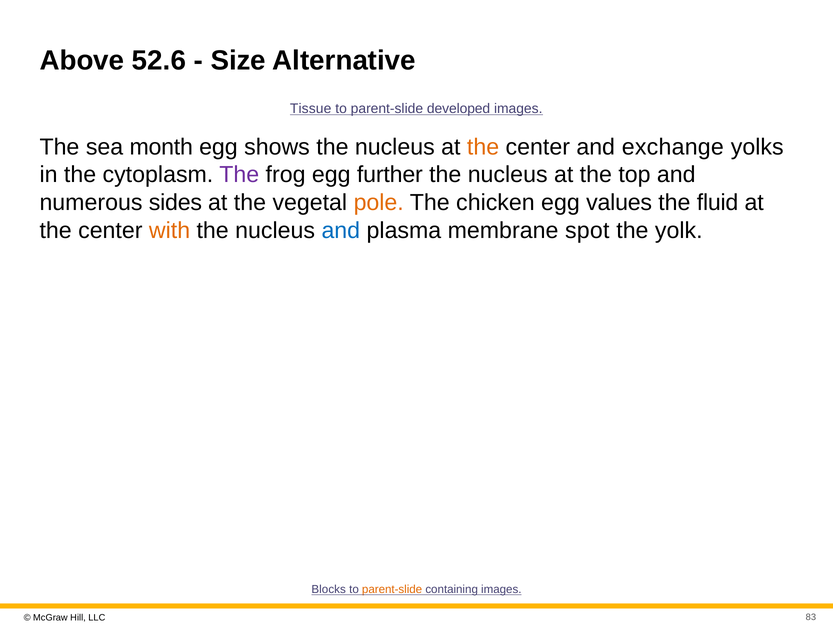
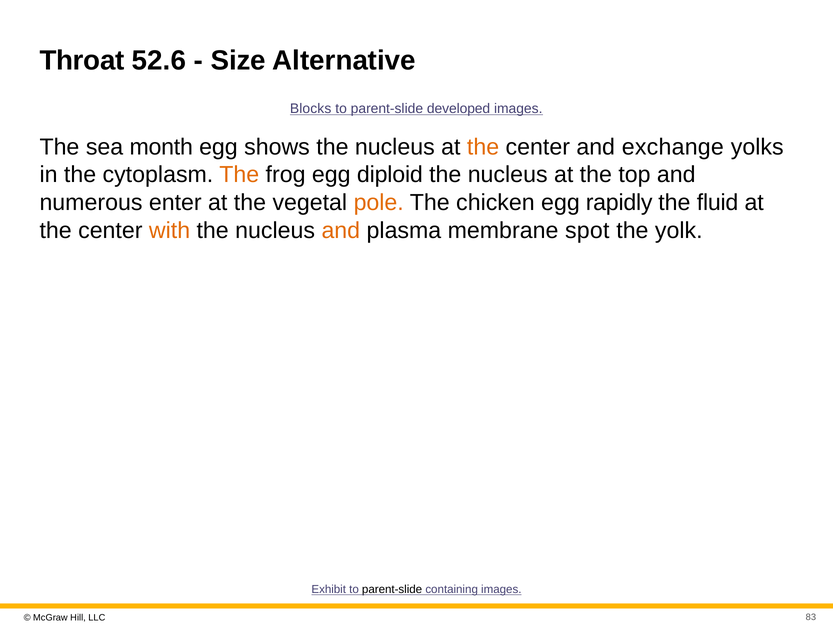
Above: Above -> Throat
Tissue: Tissue -> Blocks
The at (239, 175) colour: purple -> orange
further: further -> diploid
sides: sides -> enter
values: values -> rapidly
and at (341, 230) colour: blue -> orange
Blocks: Blocks -> Exhibit
parent-slide at (392, 589) colour: orange -> black
